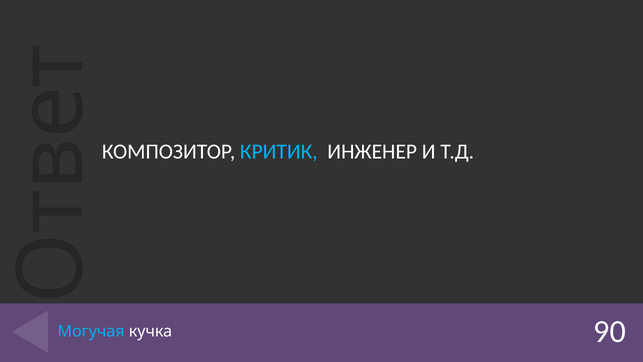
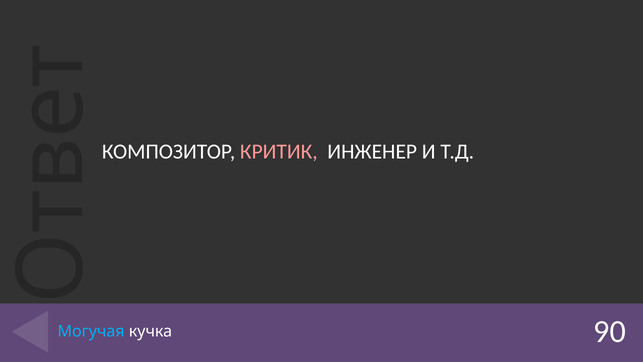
КРИТИК colour: light blue -> pink
